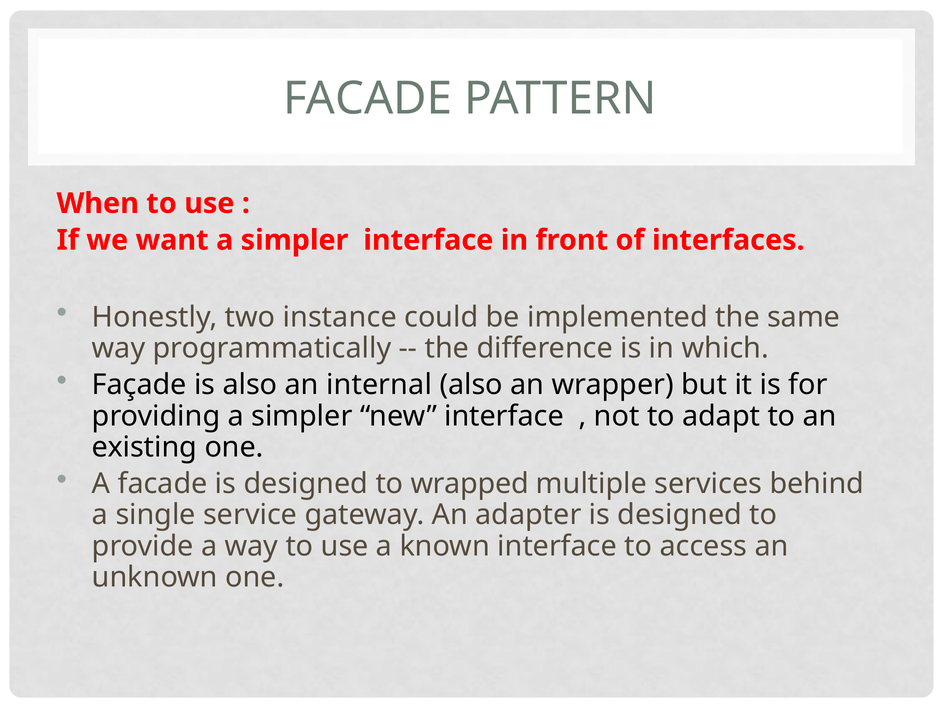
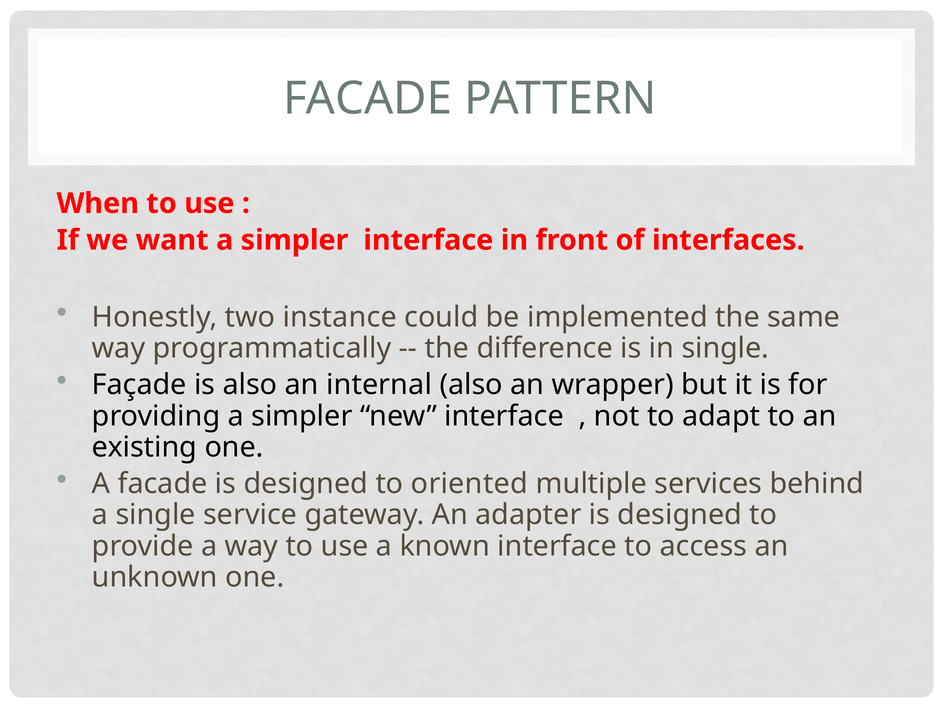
in which: which -> single
wrapped: wrapped -> oriented
